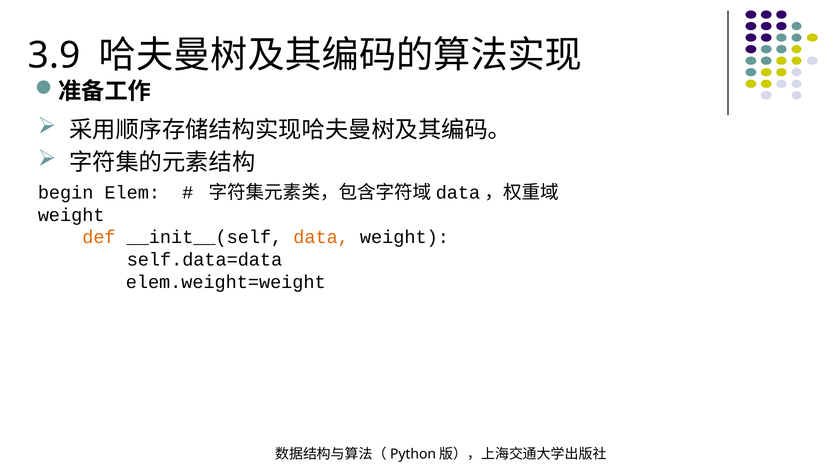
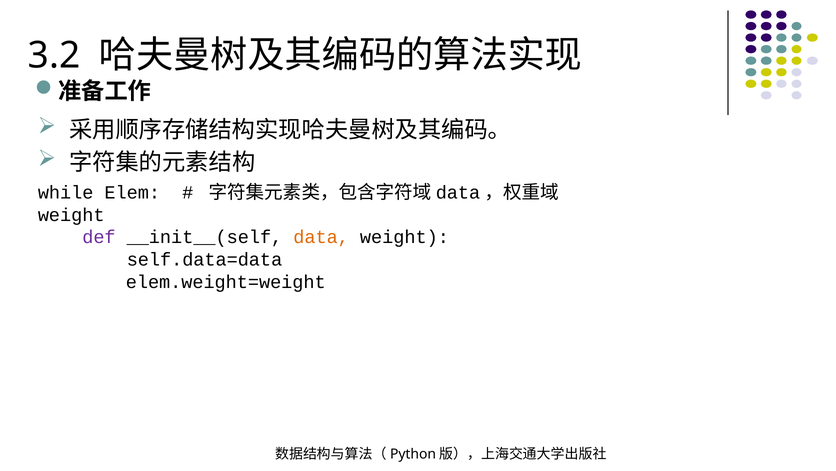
3.9: 3.9 -> 3.2
begin: begin -> while
def colour: orange -> purple
